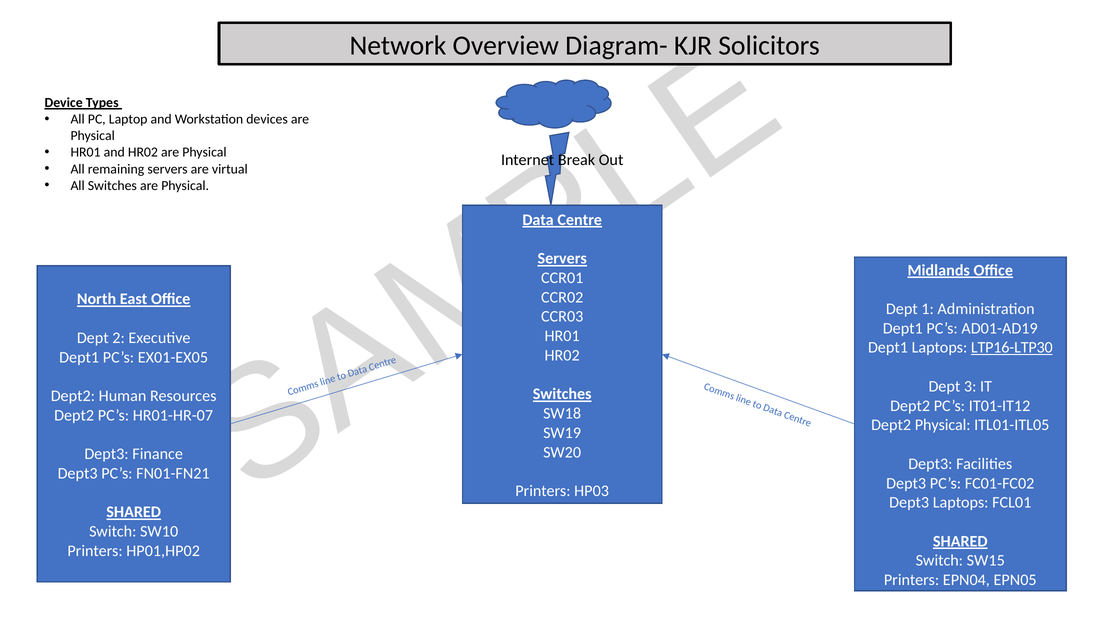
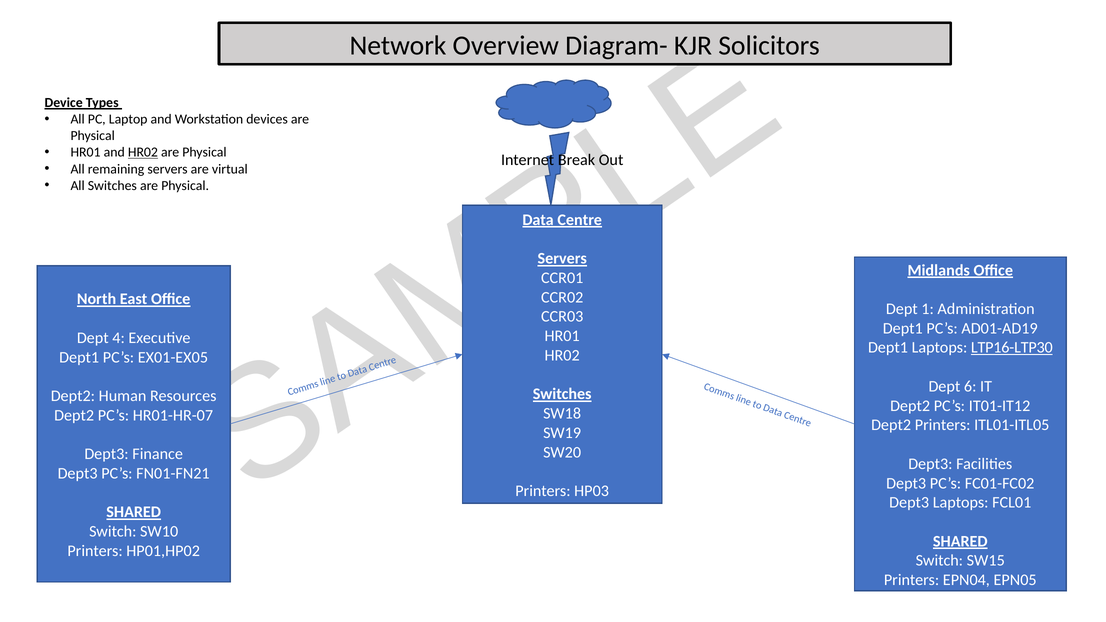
HR02 at (143, 152) underline: none -> present
2: 2 -> 4
3: 3 -> 6
Dept2 Physical: Physical -> Printers
